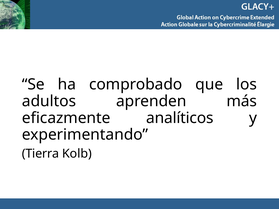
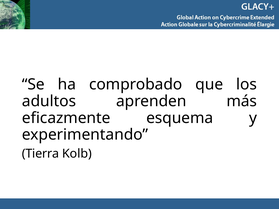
analíticos: analíticos -> esquema
